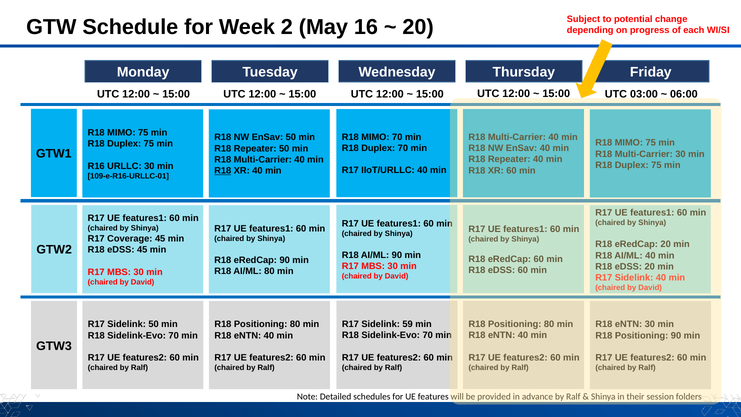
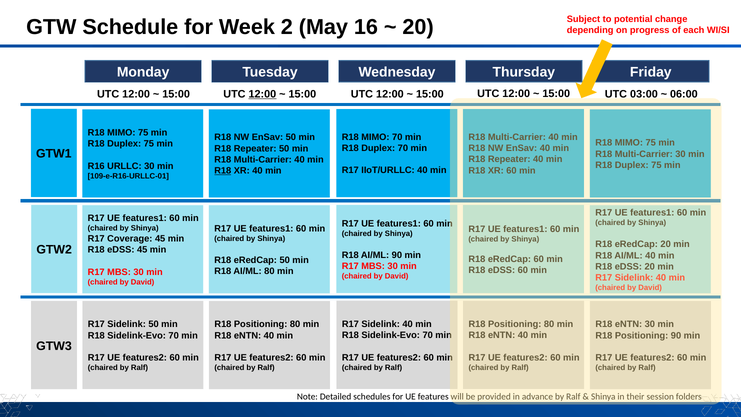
12:00 at (262, 94) underline: none -> present
eRedCap 90: 90 -> 50
59 at (408, 324): 59 -> 40
